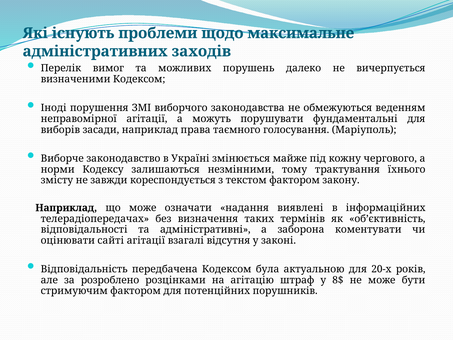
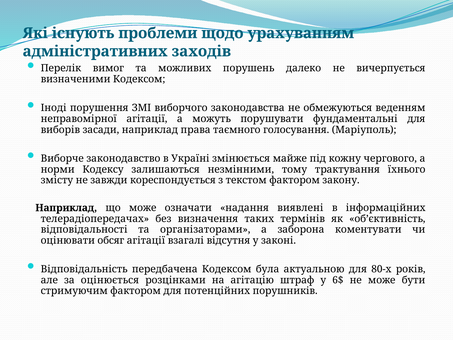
максимальне: максимальне -> урахуванням
адміністративні: адміністративні -> організаторами
сайті: сайті -> обсяг
20-х: 20-х -> 80-х
розроблено: розроблено -> оцінюється
8$: 8$ -> 6$
